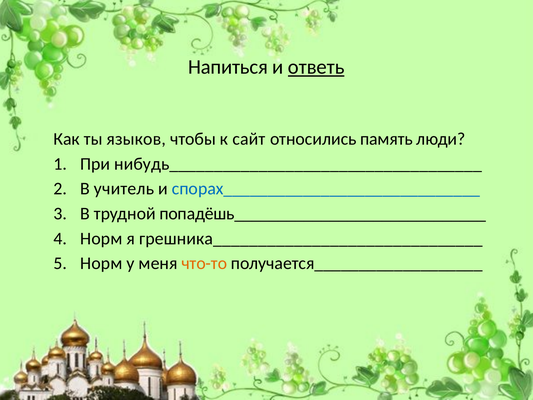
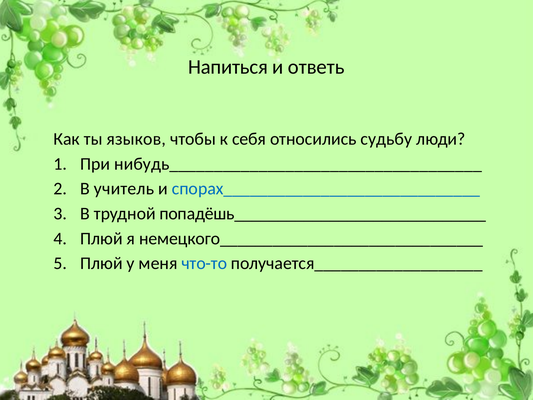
ответь underline: present -> none
cайт: cайт -> себя
память: память -> судьбу
Норм at (101, 238): Норм -> Плюй
грешника______________________________: грешника______________________________ -> немецкого______________________________
Норм at (101, 263): Норм -> Плюй
что-то colour: orange -> blue
